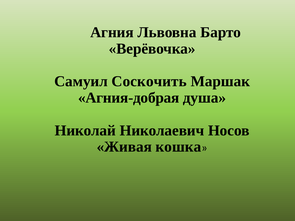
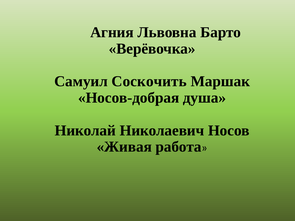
Агния-добрая: Агния-добрая -> Носов-добрая
кошка: кошка -> работа
